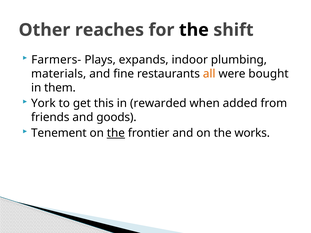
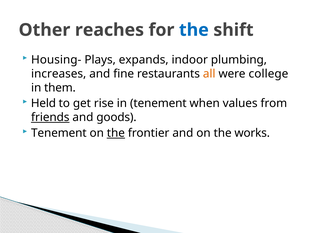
the at (194, 30) colour: black -> blue
Farmers-: Farmers- -> Housing-
materials: materials -> increases
bought: bought -> college
York: York -> Held
this: this -> rise
in rewarded: rewarded -> tenement
added: added -> values
friends underline: none -> present
